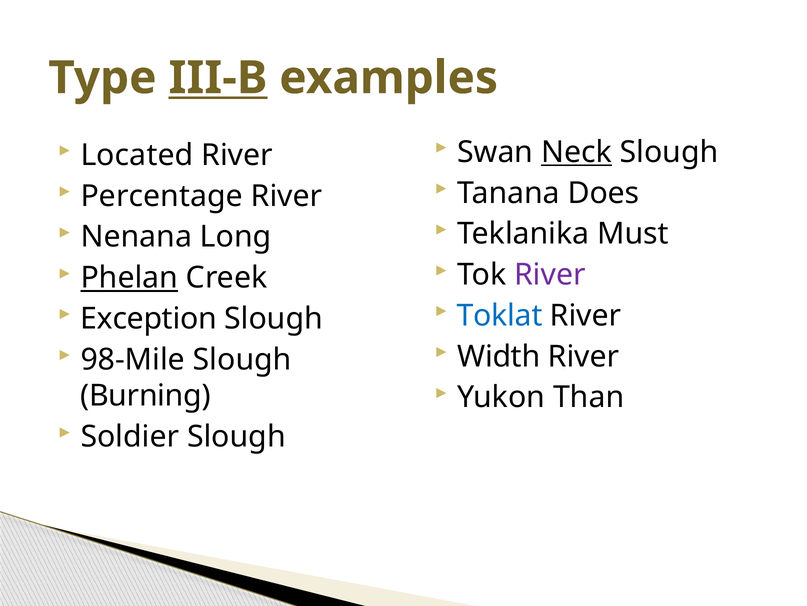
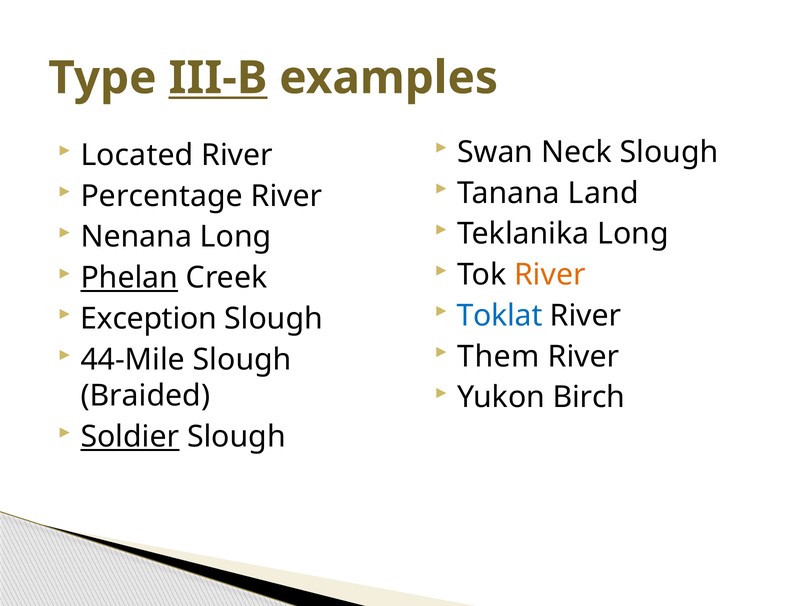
Neck underline: present -> none
Does: Does -> Land
Teklanika Must: Must -> Long
River at (550, 274) colour: purple -> orange
Width: Width -> Them
98-Mile: 98-Mile -> 44-Mile
Than: Than -> Birch
Burning: Burning -> Braided
Soldier underline: none -> present
